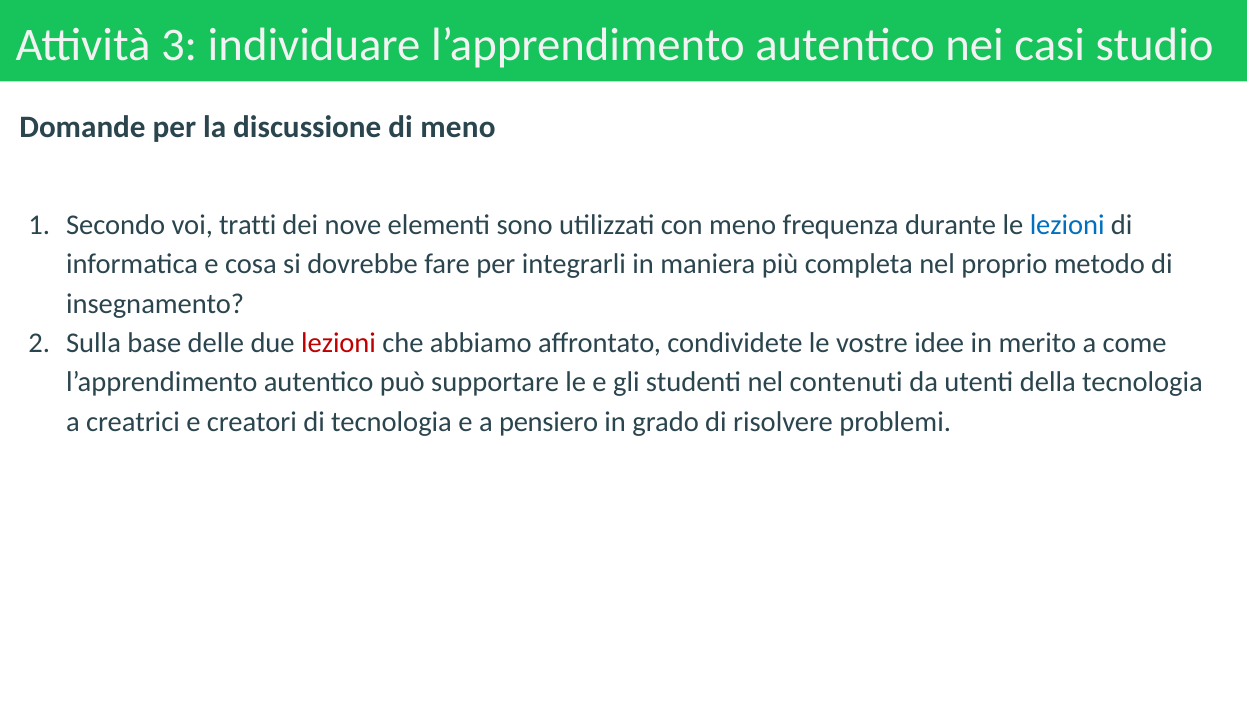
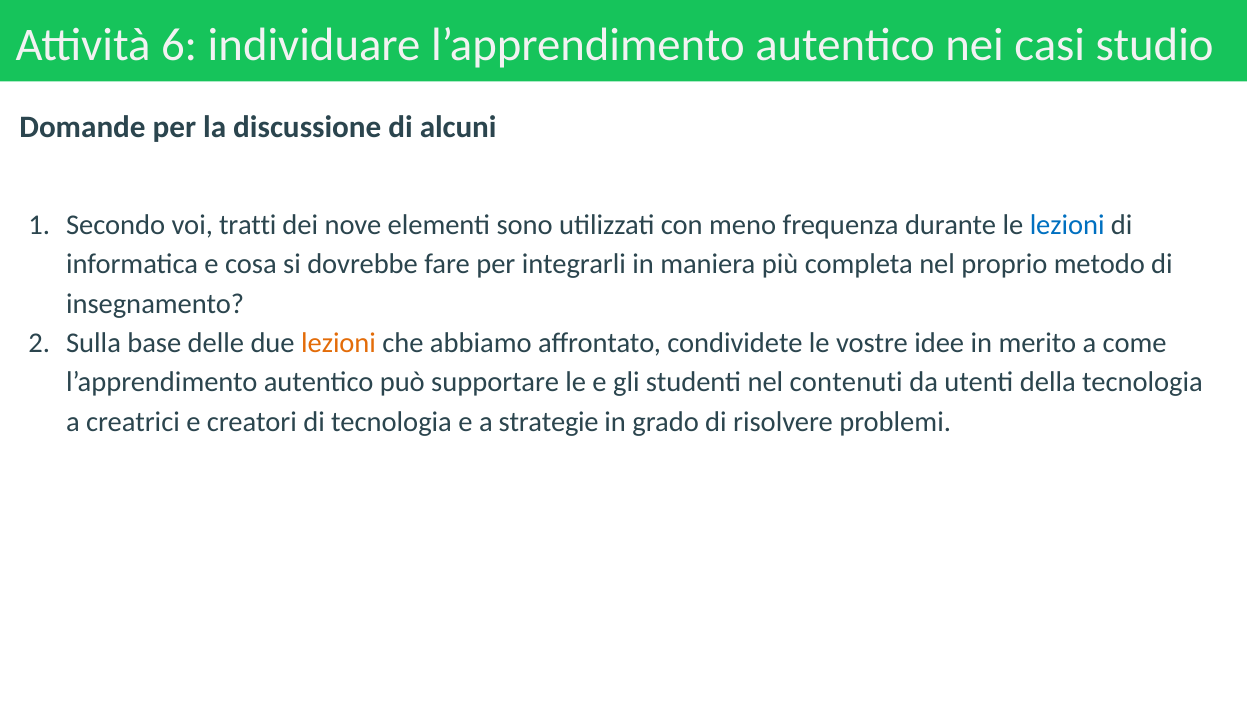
3: 3 -> 6
di meno: meno -> alcuni
lezioni at (339, 343) colour: red -> orange
pensiero: pensiero -> strategie
